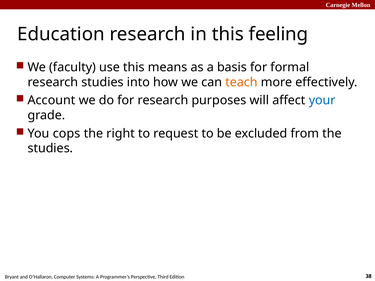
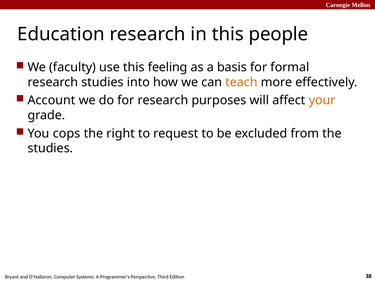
feeling: feeling -> people
means: means -> feeling
your colour: blue -> orange
